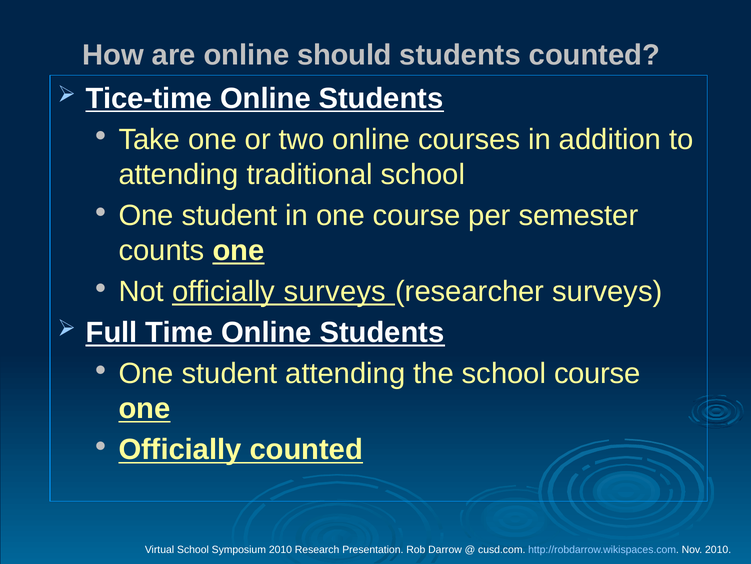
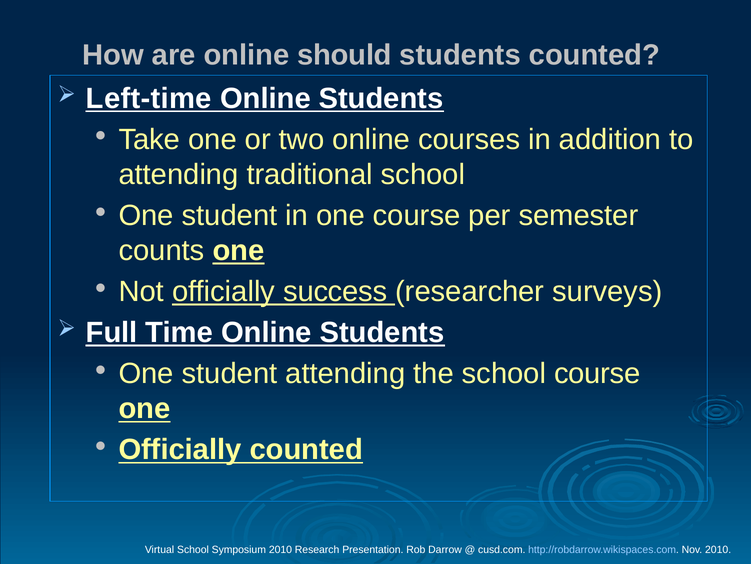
Tice-time: Tice-time -> Left-time
officially surveys: surveys -> success
